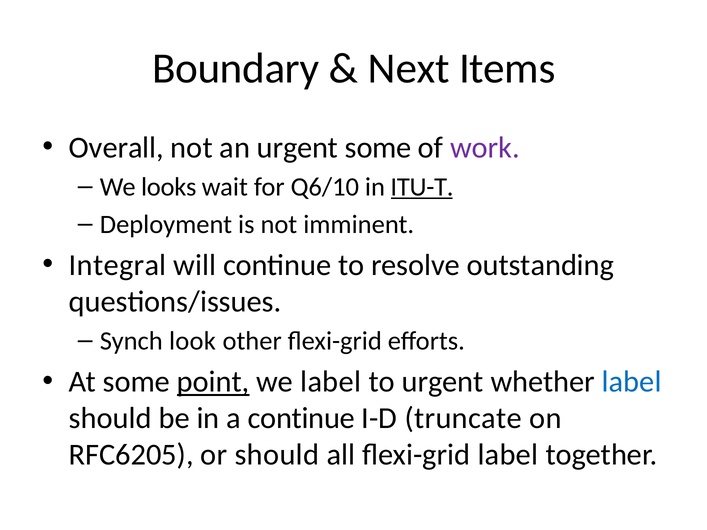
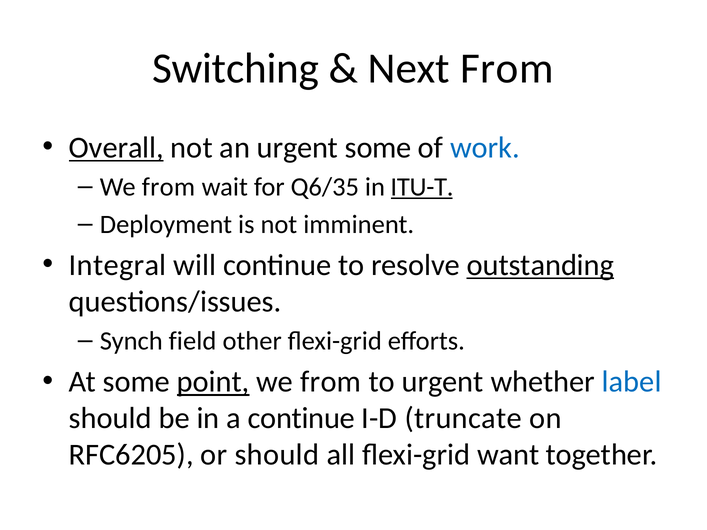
Boundary: Boundary -> Switching
Next Items: Items -> From
Overall underline: none -> present
work colour: purple -> blue
looks at (169, 187): looks -> from
Q6/10: Q6/10 -> Q6/35
outstanding underline: none -> present
look: look -> field
label at (331, 382): label -> from
flexi-grid label: label -> want
